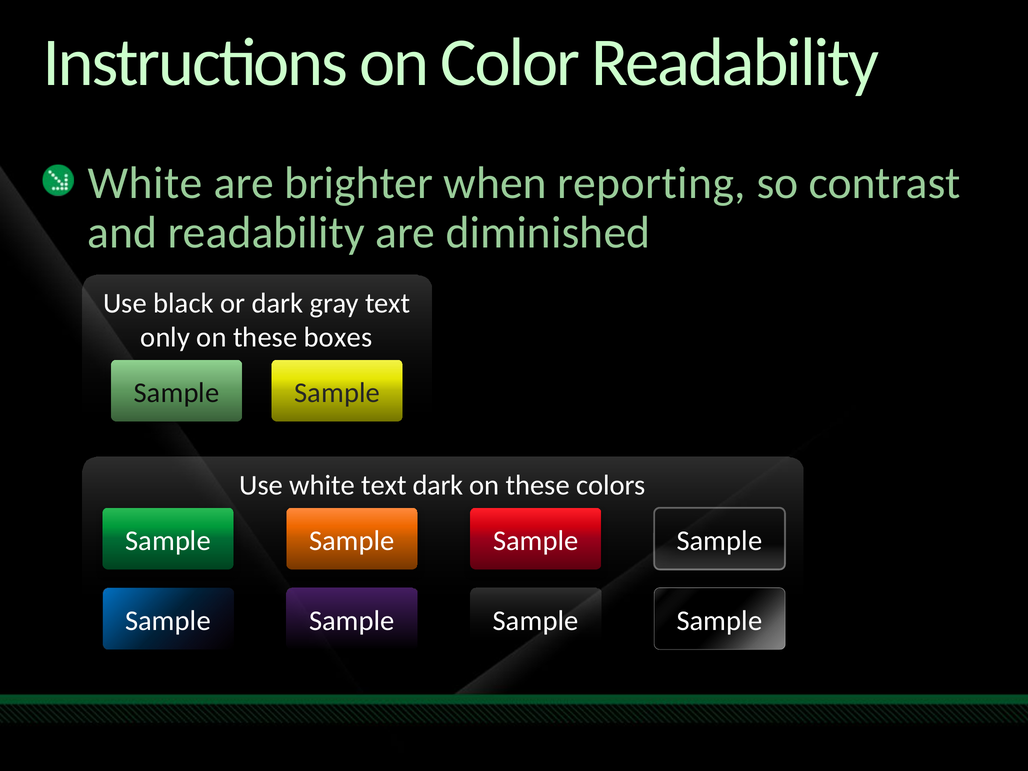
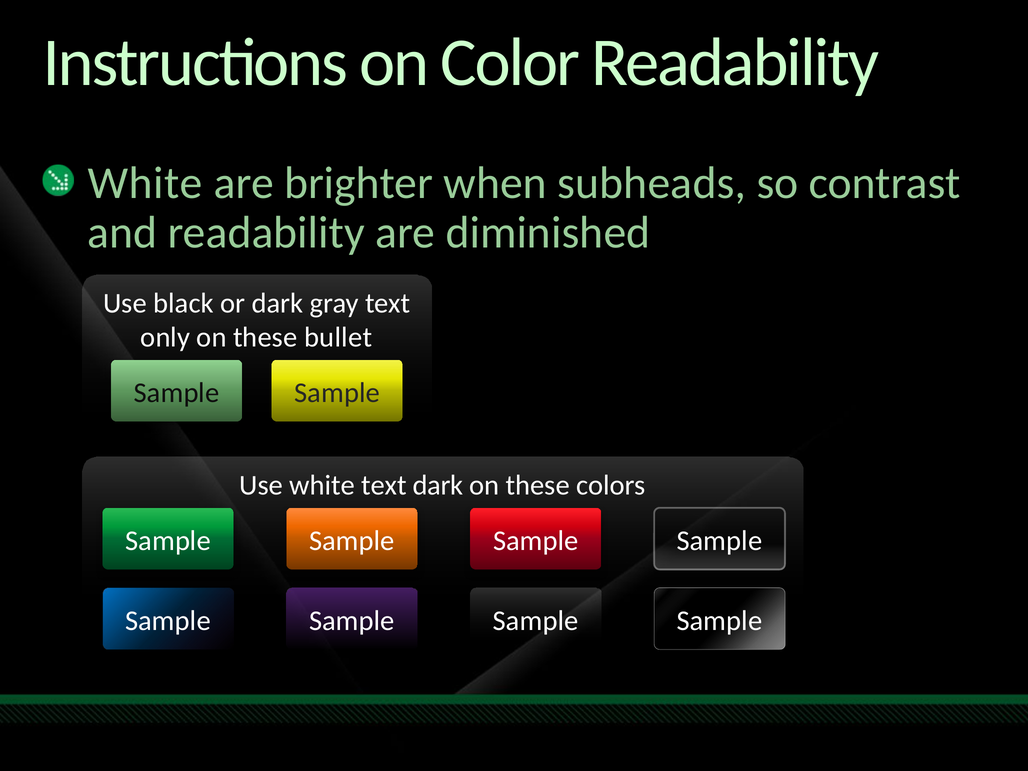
reporting: reporting -> subheads
boxes: boxes -> bullet
